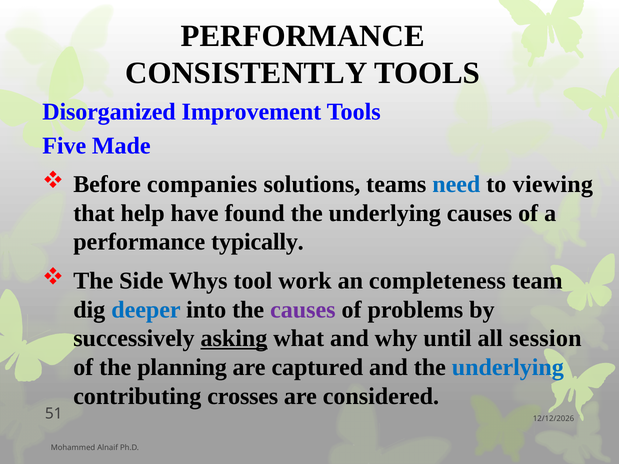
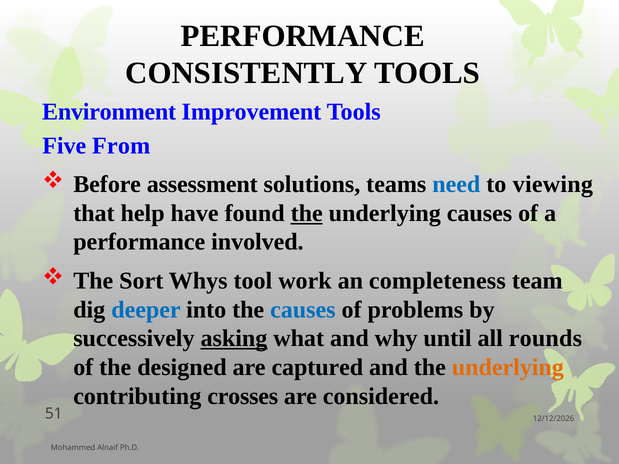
Disorganized: Disorganized -> Environment
Made: Made -> From
companies: companies -> assessment
the at (307, 213) underline: none -> present
typically: typically -> involved
Side: Side -> Sort
causes at (303, 310) colour: purple -> blue
session: session -> rounds
planning: planning -> designed
underlying at (508, 367) colour: blue -> orange
